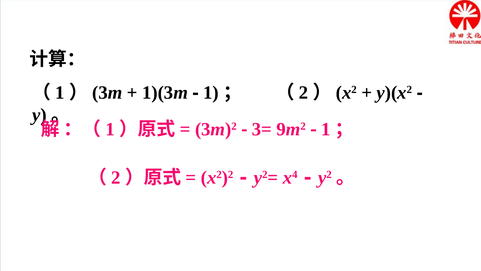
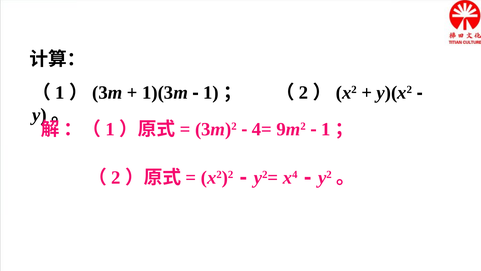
3=: 3= -> 4=
